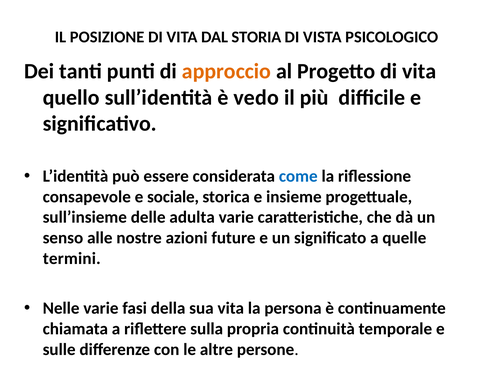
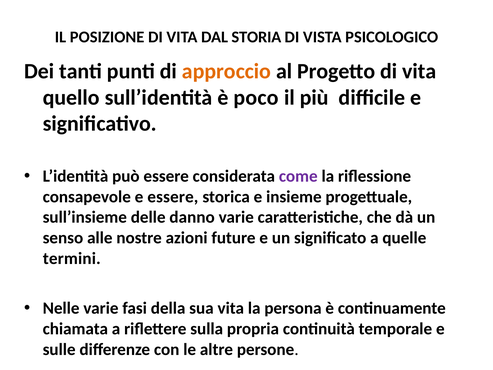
vedo: vedo -> poco
come colour: blue -> purple
e sociale: sociale -> essere
adulta: adulta -> danno
